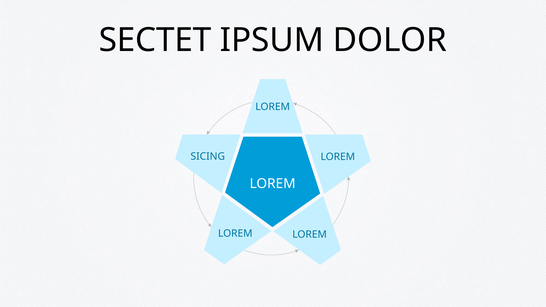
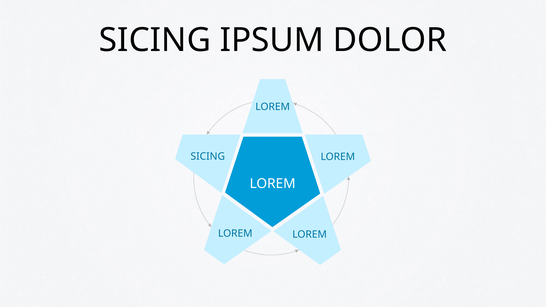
SECTET at (155, 40): SECTET -> SICING
